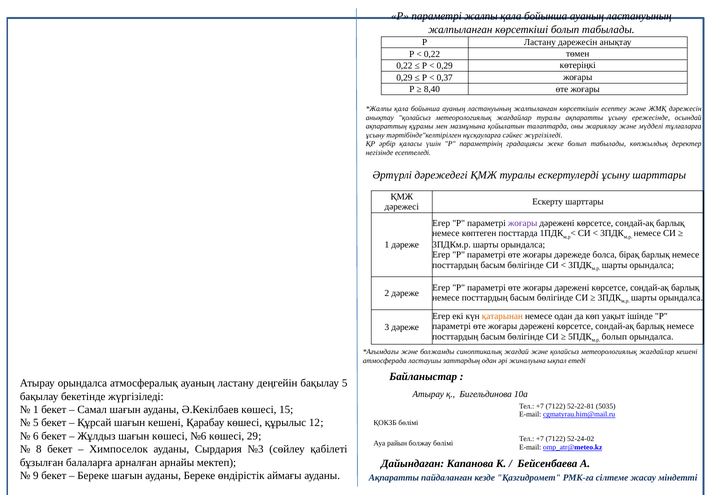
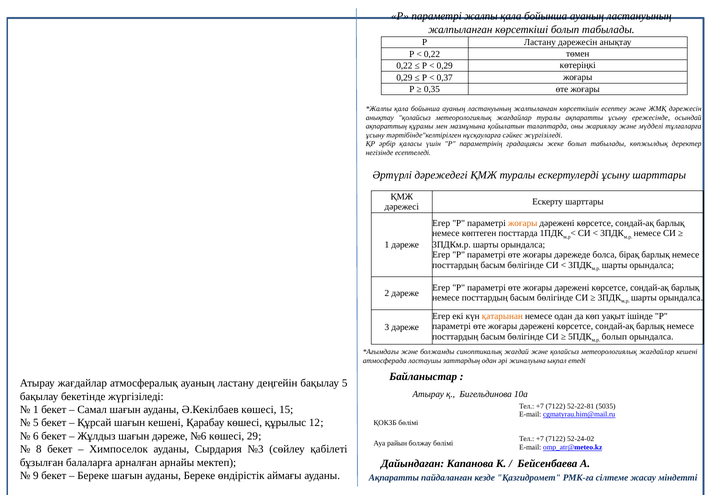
8,40: 8,40 -> 0,35
жоғары at (523, 223) colour: purple -> orange
Атырау орындалса: орындалса -> жағдайлар
шағын көшесі: көшесі -> дәреже
